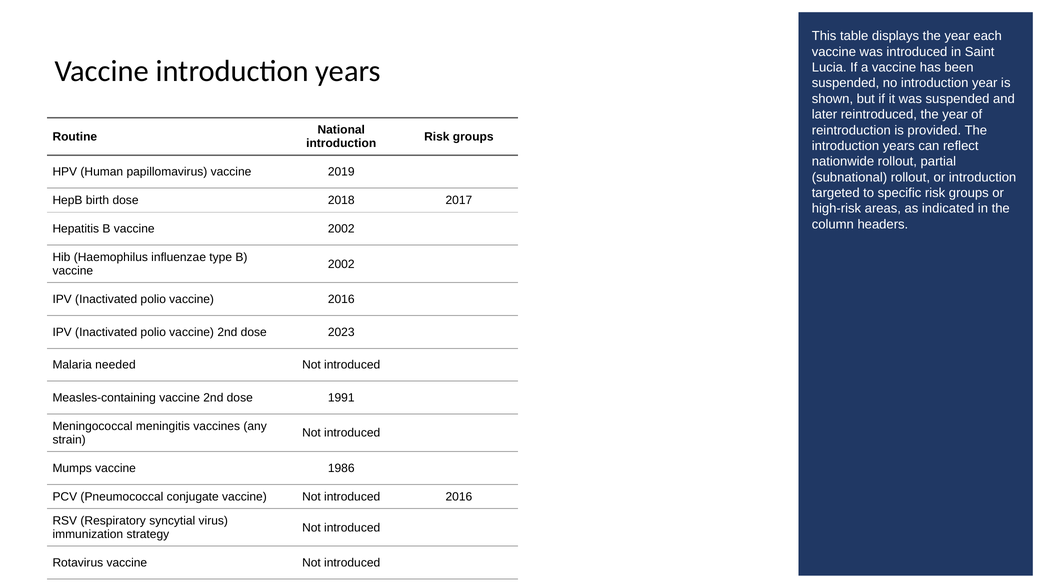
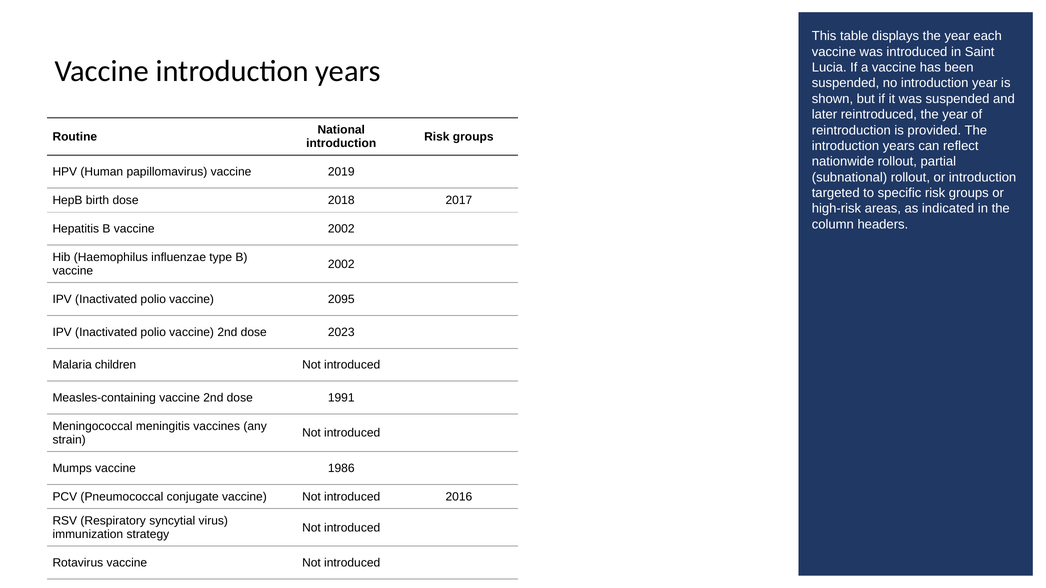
vaccine 2016: 2016 -> 2095
needed: needed -> children
